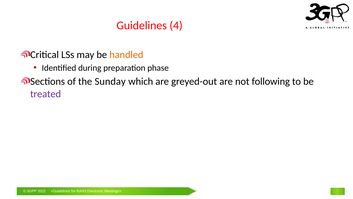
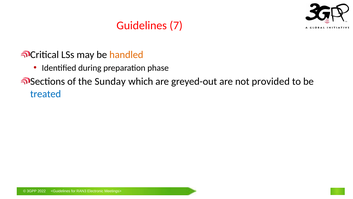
4: 4 -> 7
following: following -> provided
treated colour: purple -> blue
